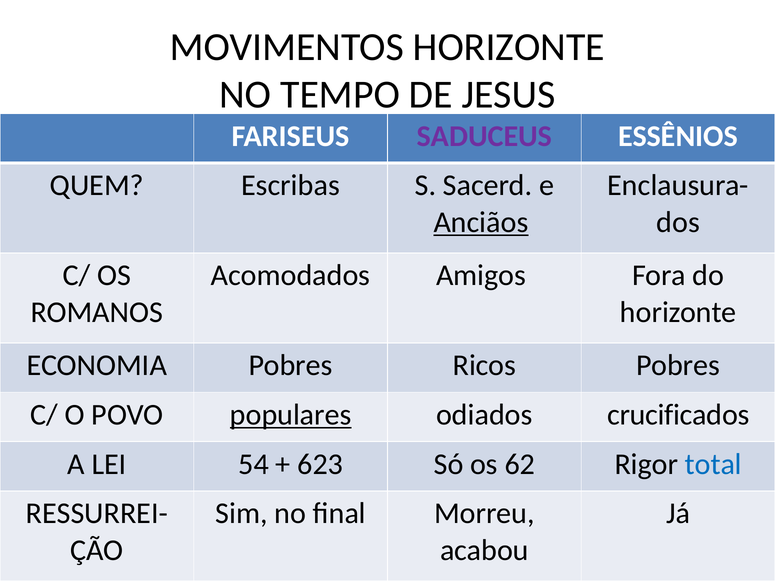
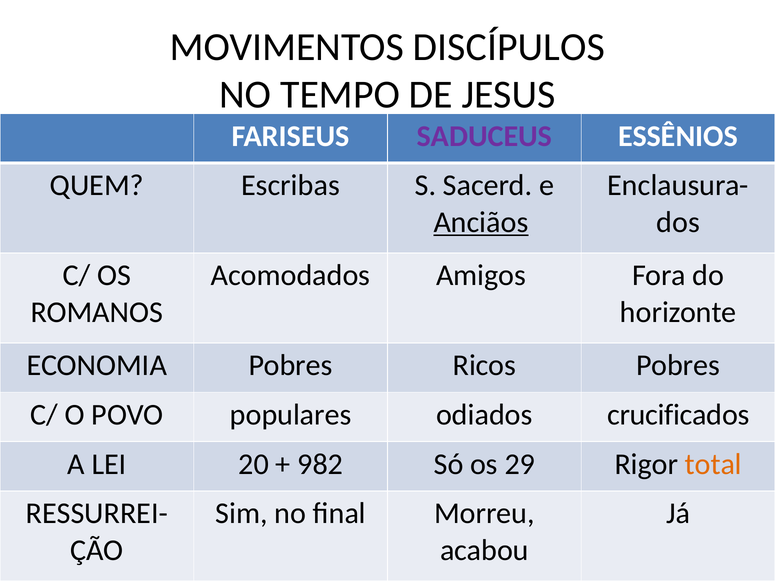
MOVIMENTOS HORIZONTE: HORIZONTE -> DISCÍPULOS
populares underline: present -> none
54: 54 -> 20
623: 623 -> 982
62: 62 -> 29
total colour: blue -> orange
